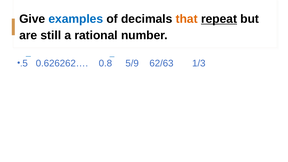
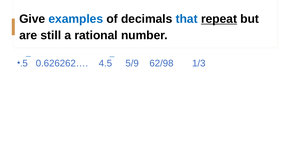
that colour: orange -> blue
0.8: 0.8 -> 4.5
62/63: 62/63 -> 62/98
